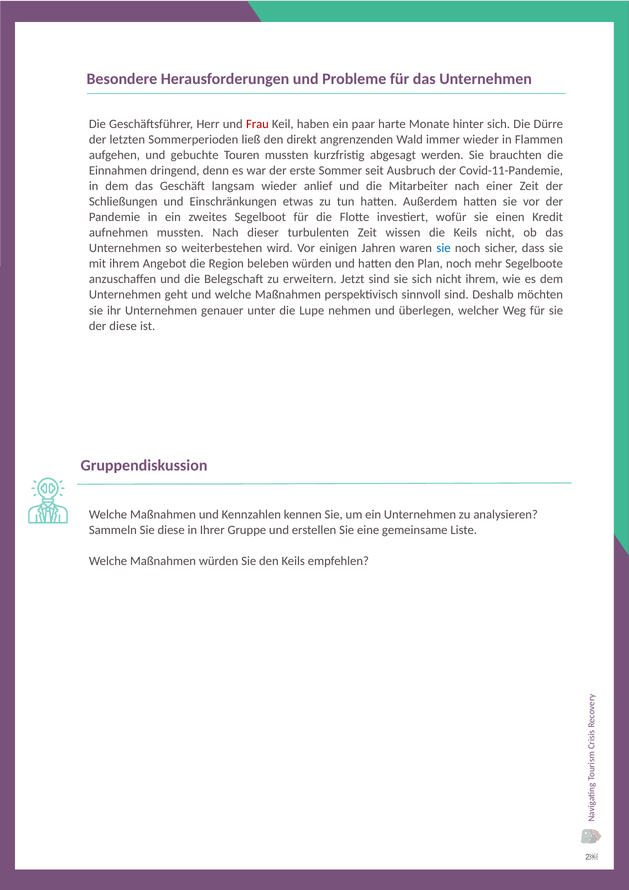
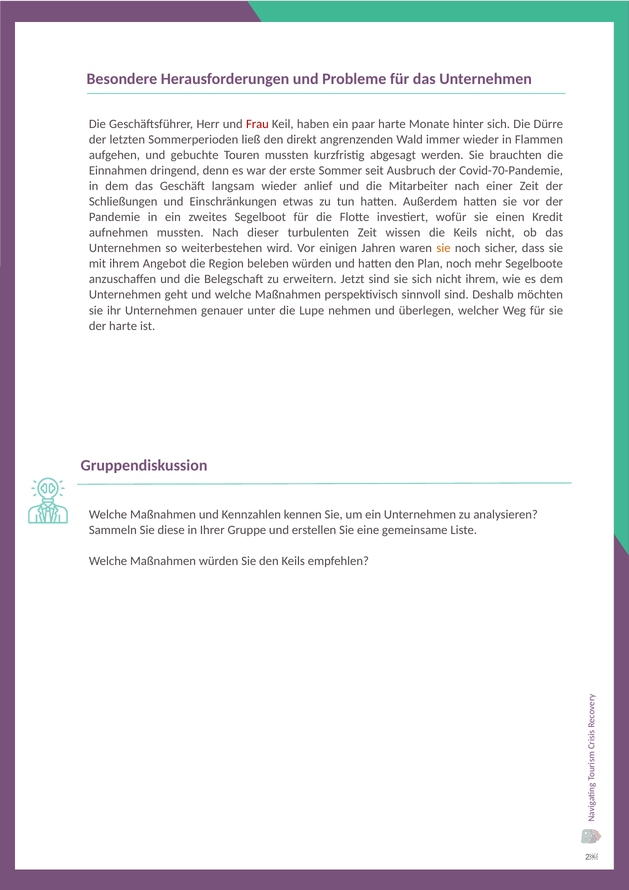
Covid-11-Pandemie: Covid-11-Pandemie -> Covid-70-Pandemie
sie at (444, 248) colour: blue -> orange
der diese: diese -> harte
